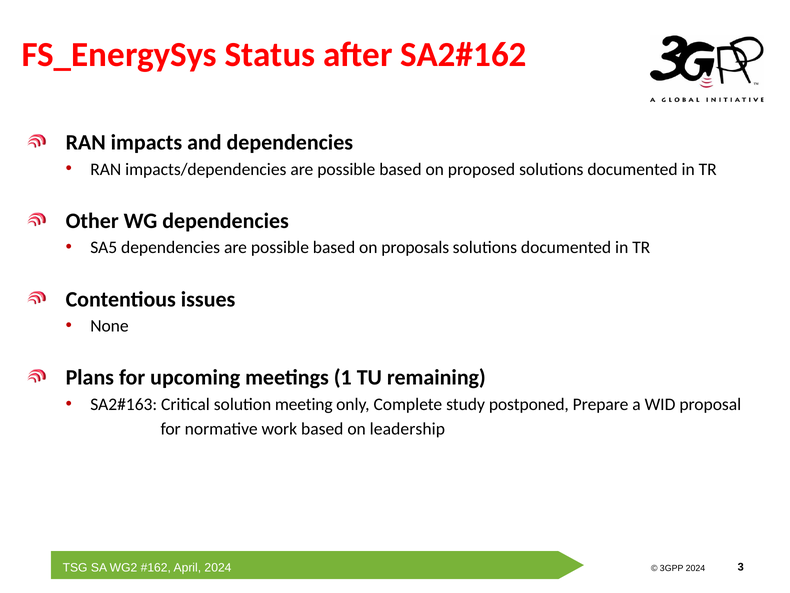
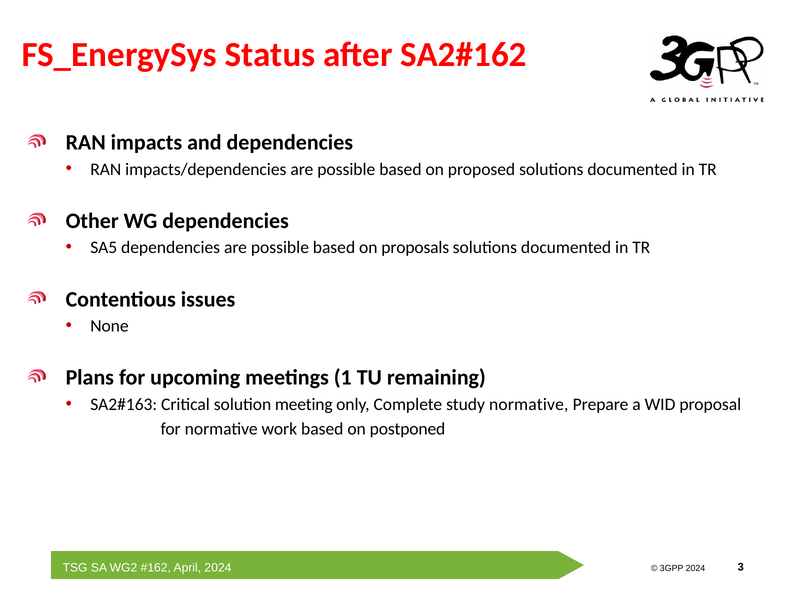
study postponed: postponed -> normative
leadership: leadership -> postponed
